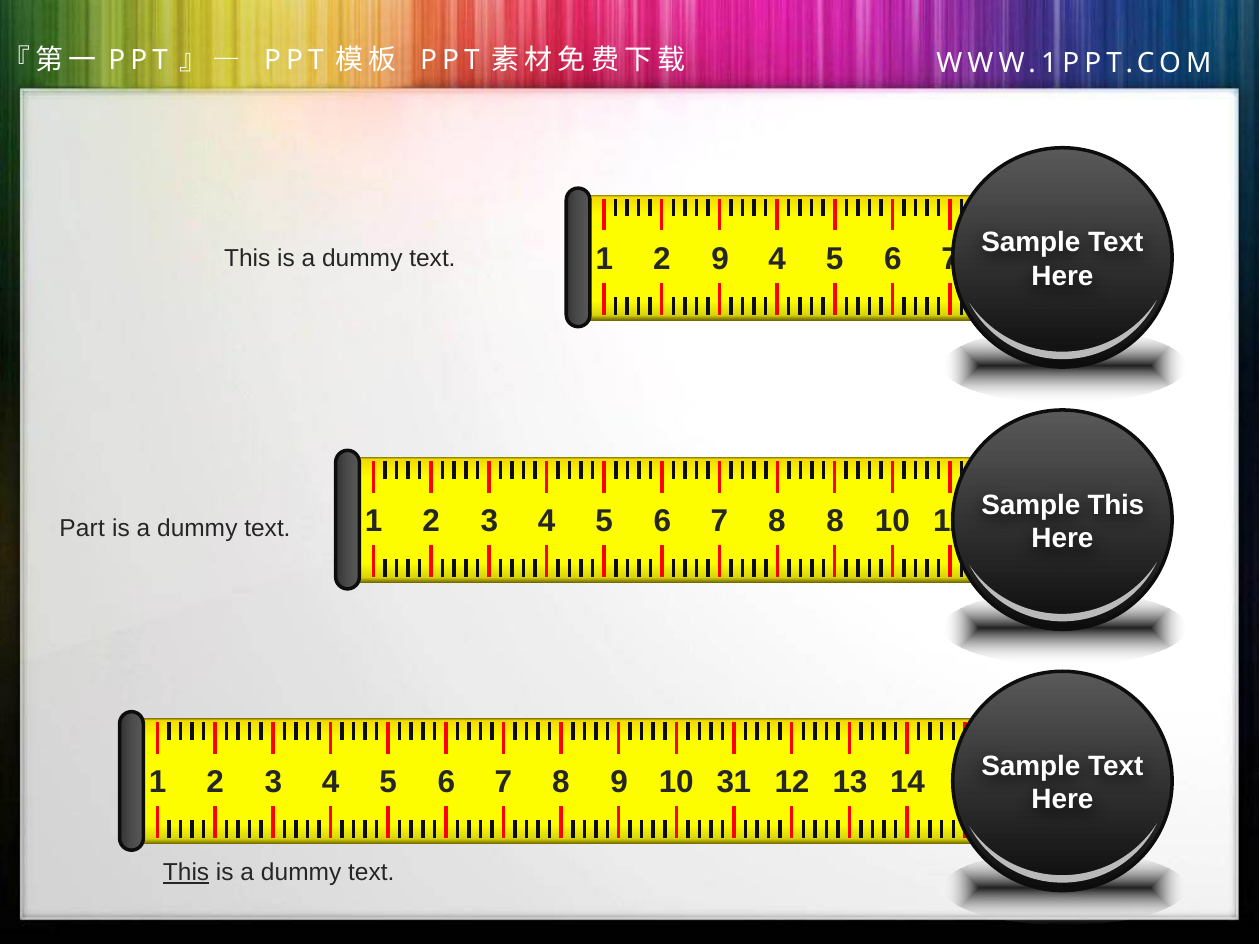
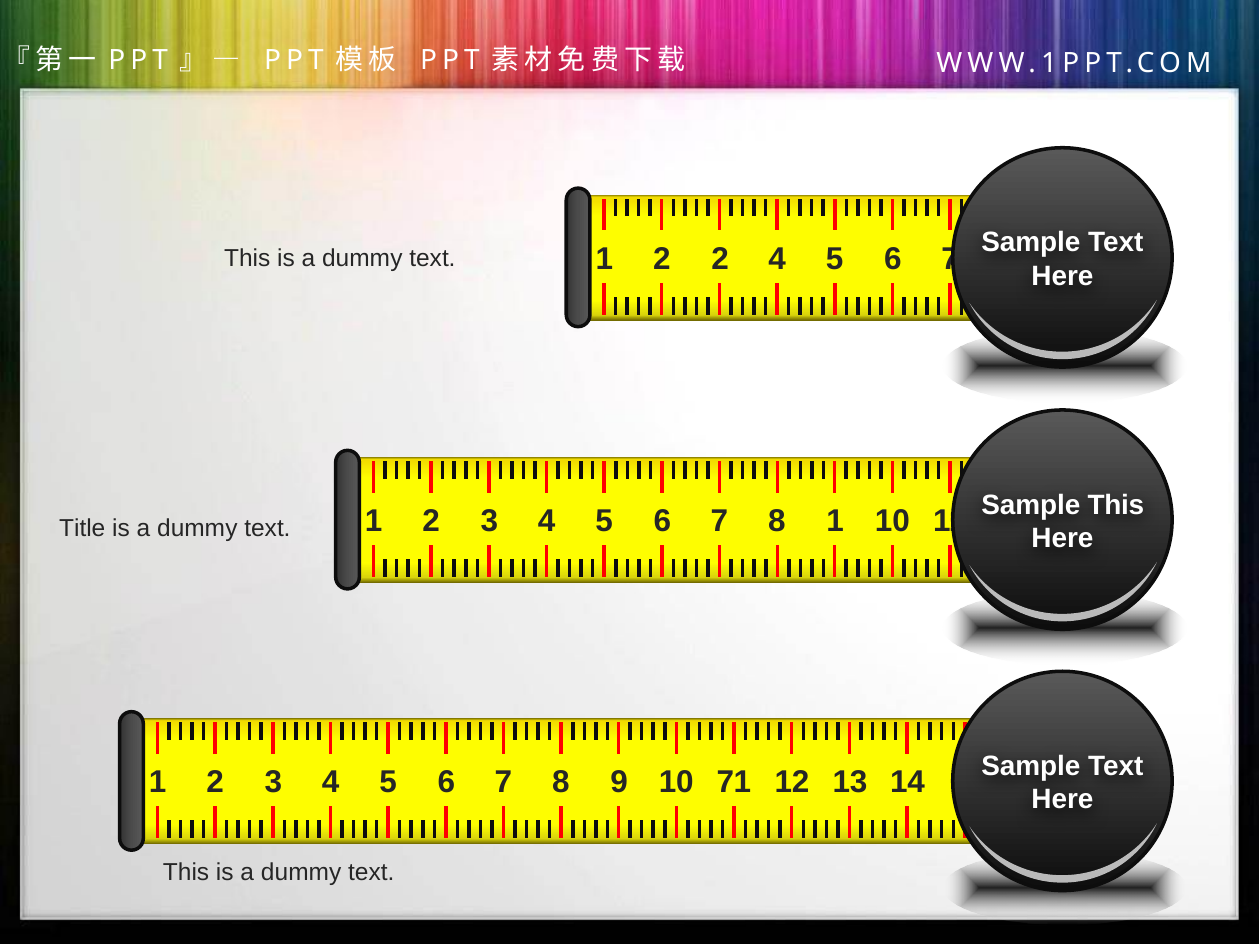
2 9: 9 -> 2
8 8: 8 -> 1
Part: Part -> Title
31: 31 -> 71
This at (186, 873) underline: present -> none
